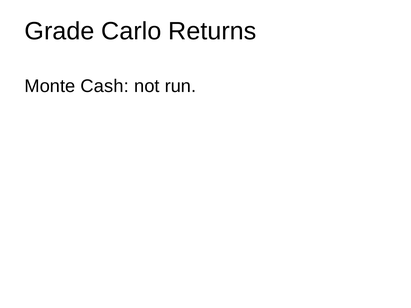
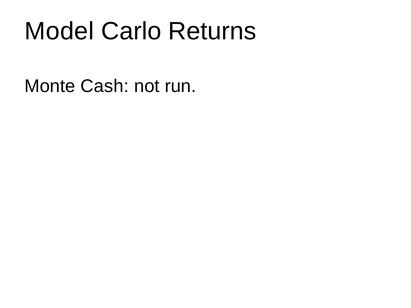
Grade: Grade -> Model
